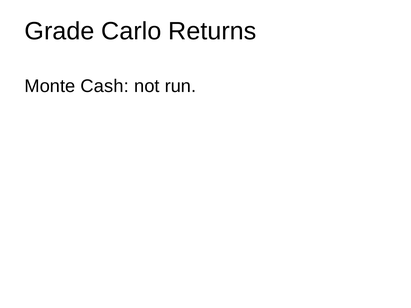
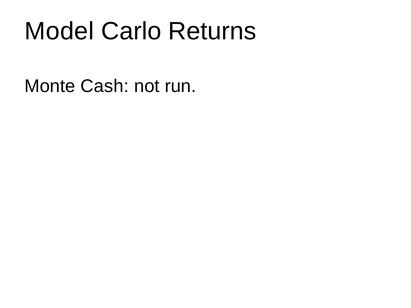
Grade: Grade -> Model
